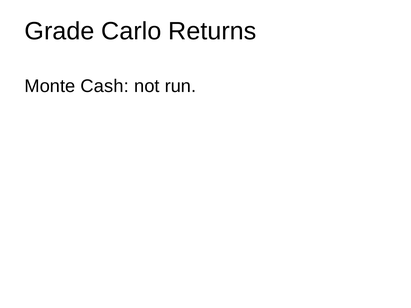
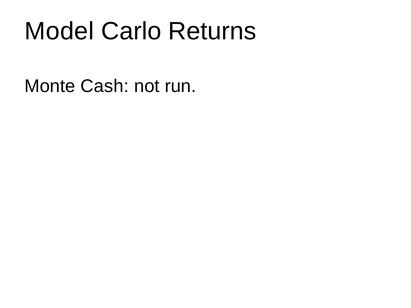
Grade: Grade -> Model
